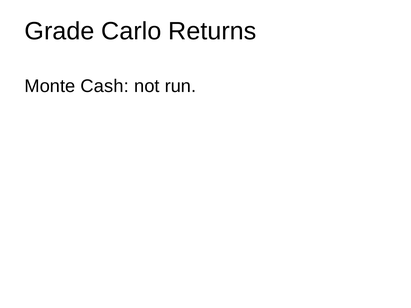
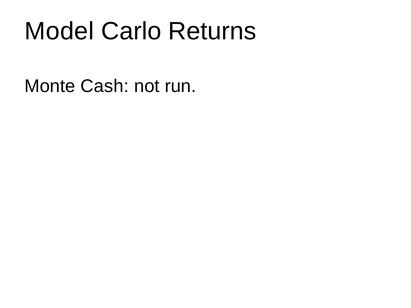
Grade: Grade -> Model
